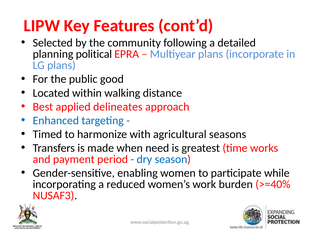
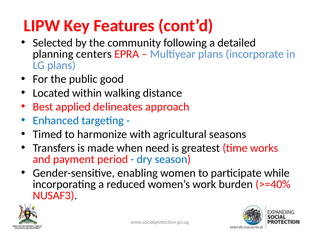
political: political -> centers
